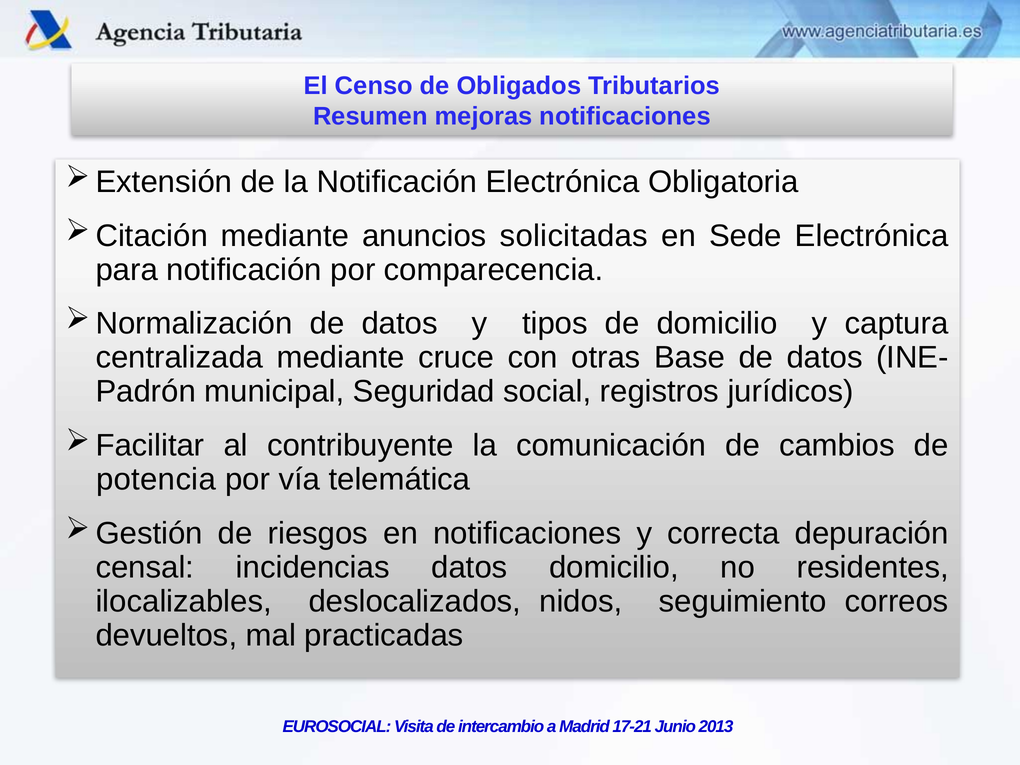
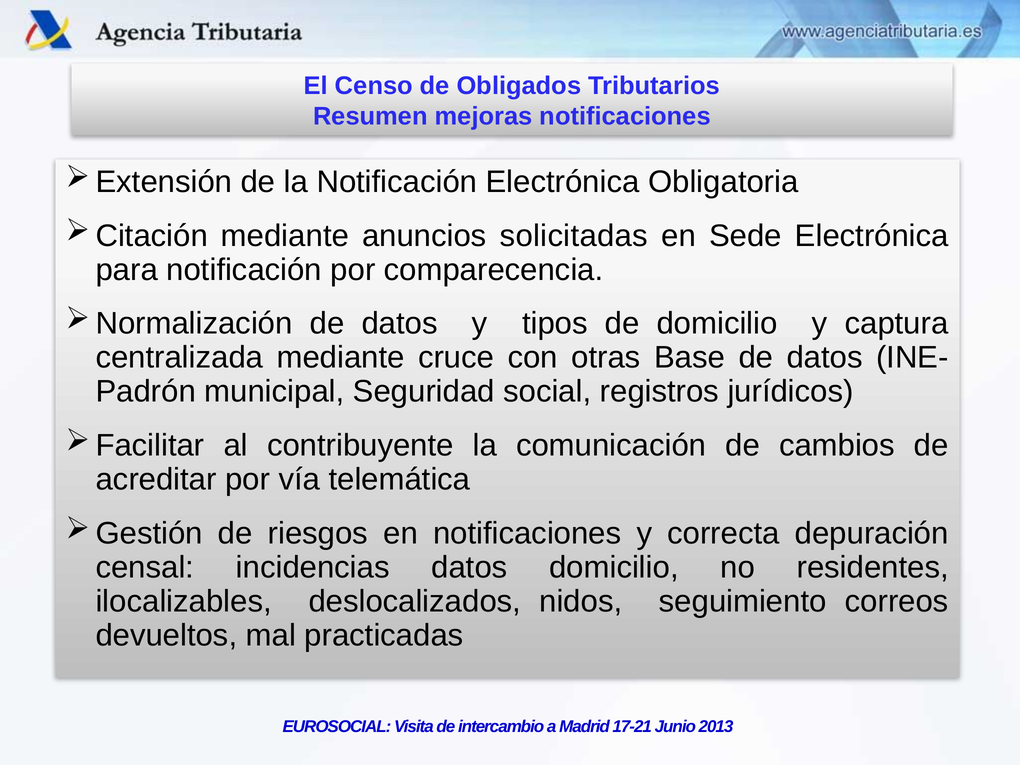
potencia: potencia -> acreditar
